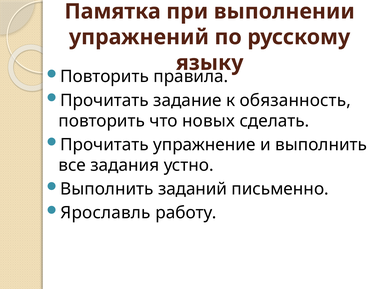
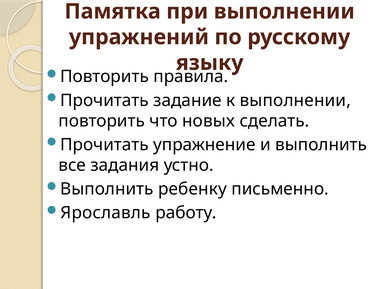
к обязанность: обязанность -> выполнении
заданий: заданий -> ребенку
